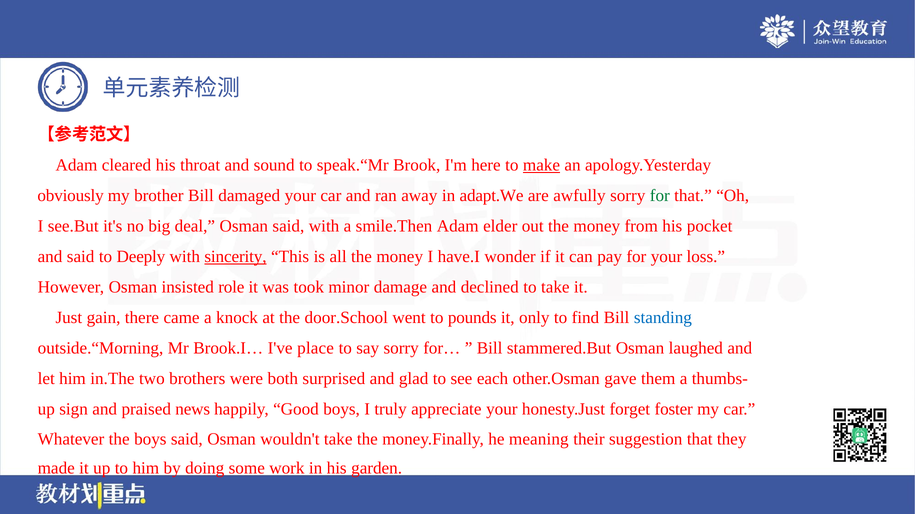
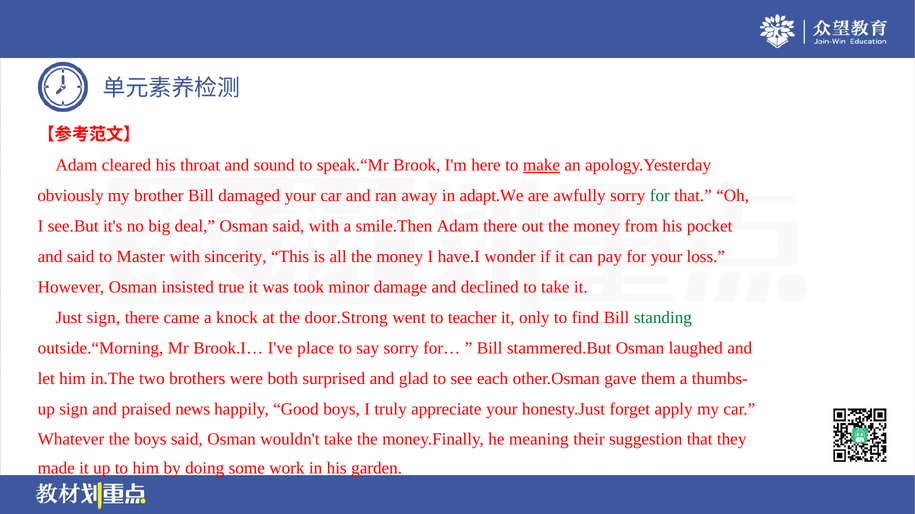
Adam elder: elder -> there
Deeply: Deeply -> Master
sincerity underline: present -> none
role: role -> true
Just gain: gain -> sign
door.School: door.School -> door.Strong
pounds: pounds -> teacher
standing colour: blue -> green
foster: foster -> apply
